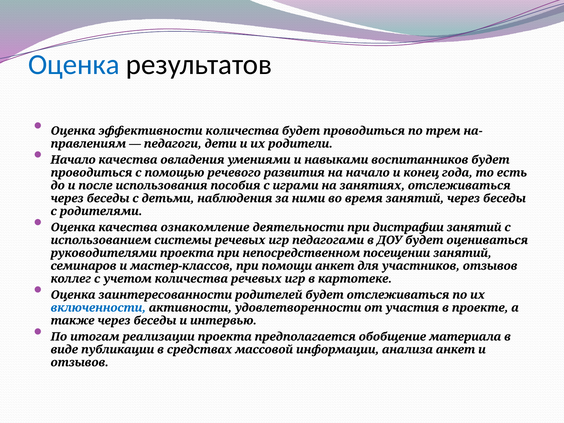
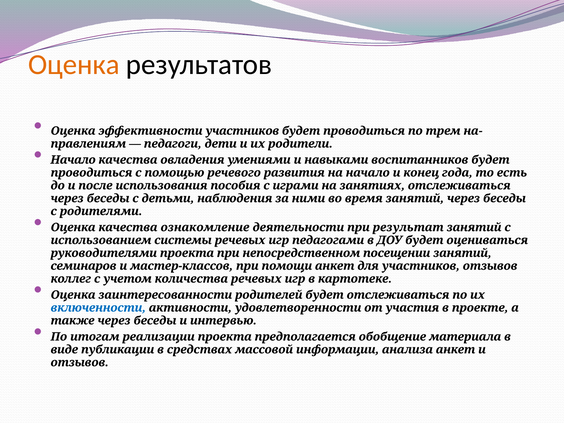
Оценка at (74, 65) colour: blue -> orange
эффективности количества: количества -> участников
дистрафии: дистрафии -> результат
